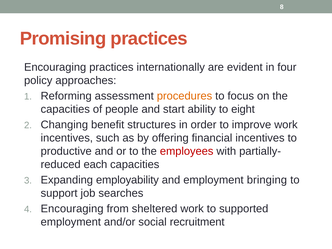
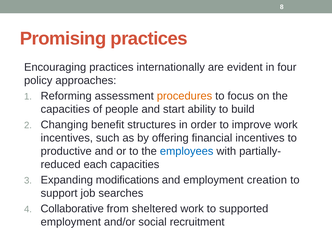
eight: eight -> build
employees colour: red -> blue
employability: employability -> modifications
bringing: bringing -> creation
Encouraging at (72, 209): Encouraging -> Collaborative
